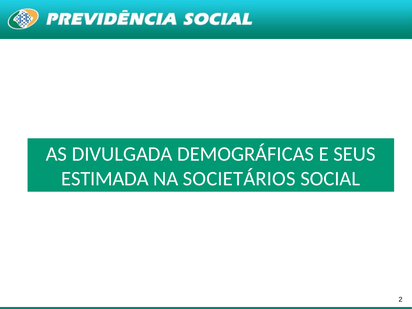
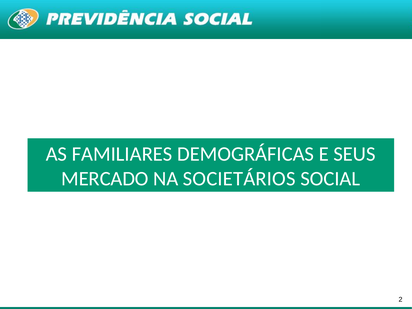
DIVULGADA: DIVULGADA -> FAMILIARES
ESTIMADA: ESTIMADA -> MERCADO
